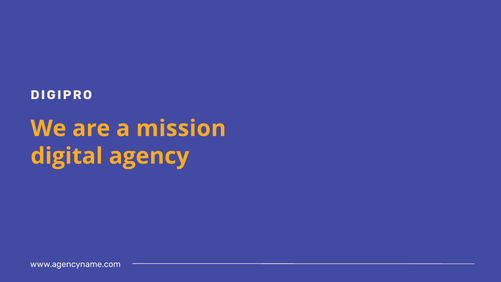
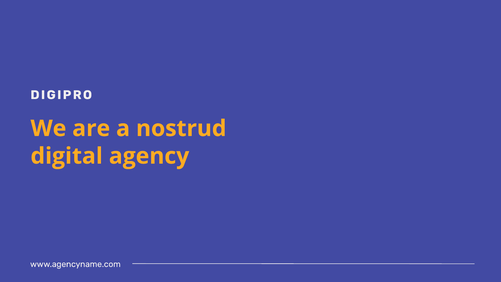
mission: mission -> nostrud
